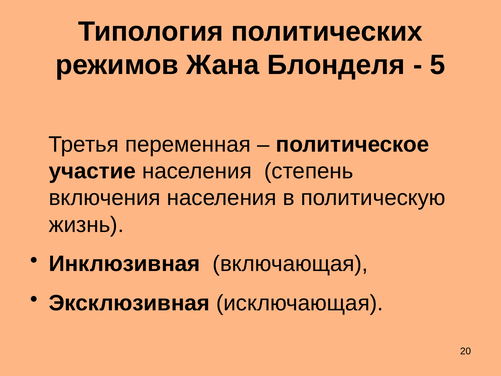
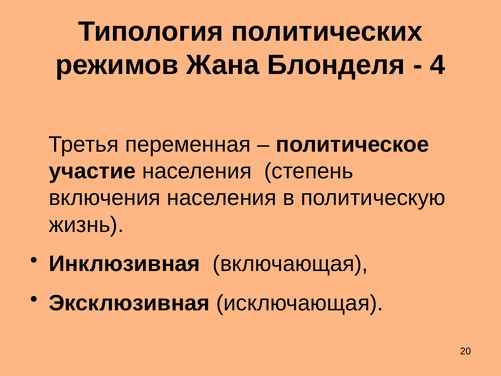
5: 5 -> 4
